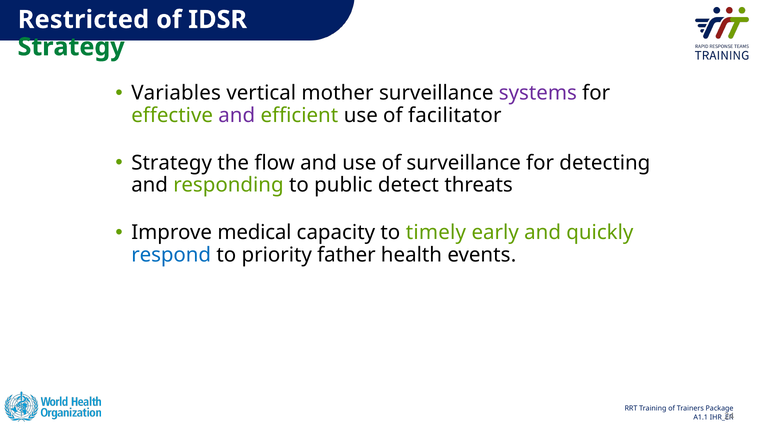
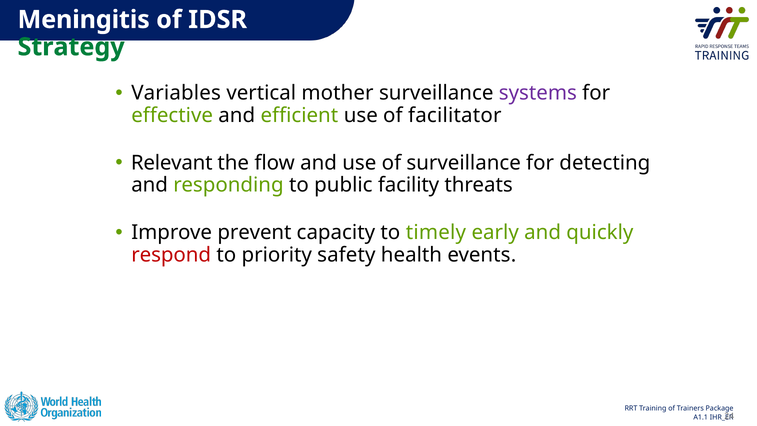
Restricted: Restricted -> Meningitis
and at (237, 115) colour: purple -> black
Strategy at (172, 163): Strategy -> Relevant
detect: detect -> facility
medical: medical -> prevent
respond colour: blue -> red
father: father -> safety
